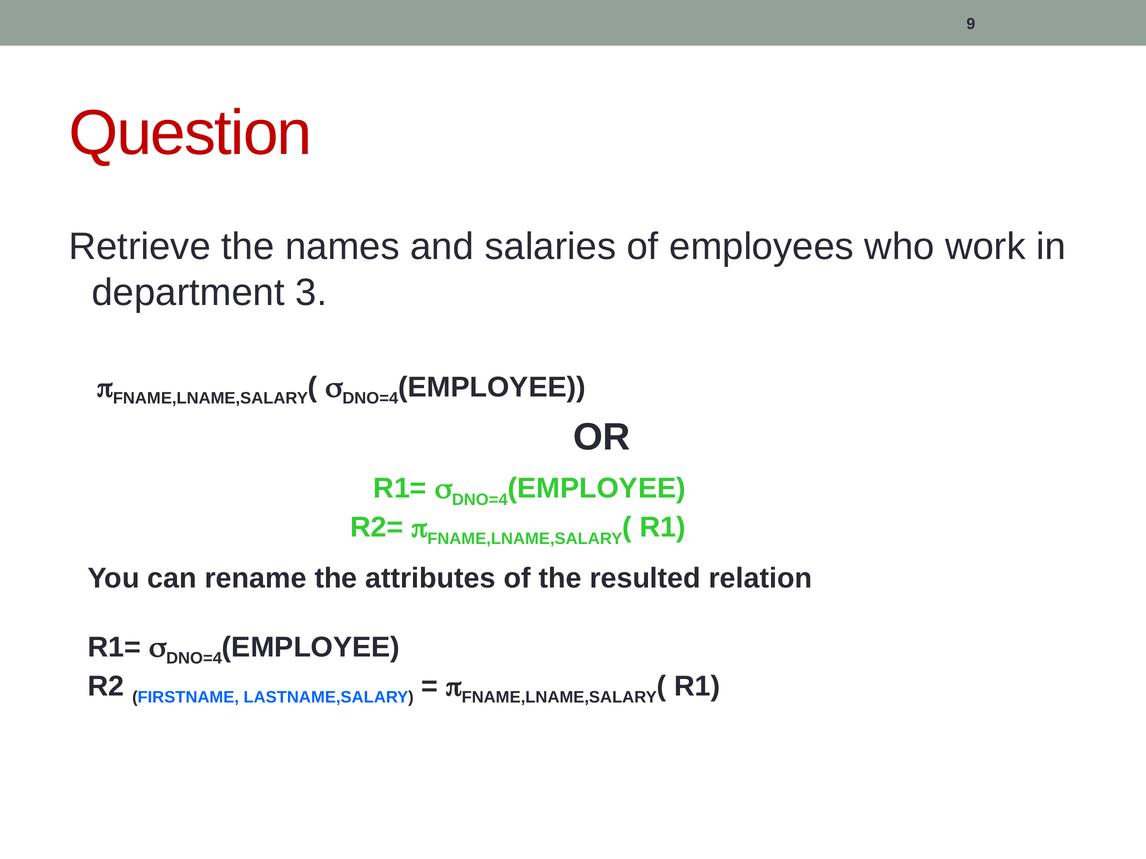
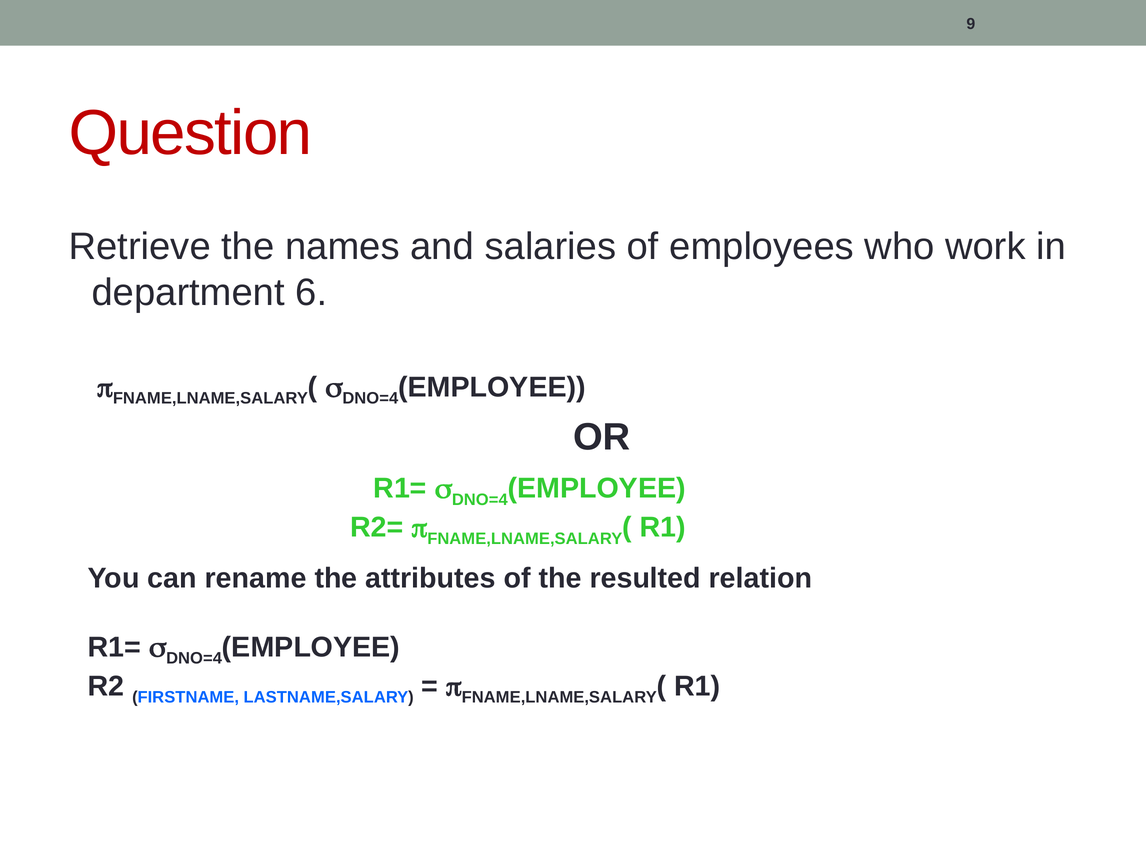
3: 3 -> 6
